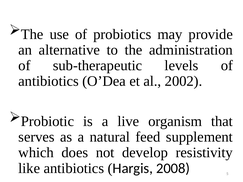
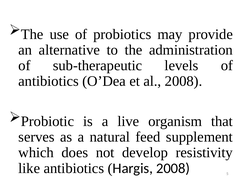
al 2002: 2002 -> 2008
